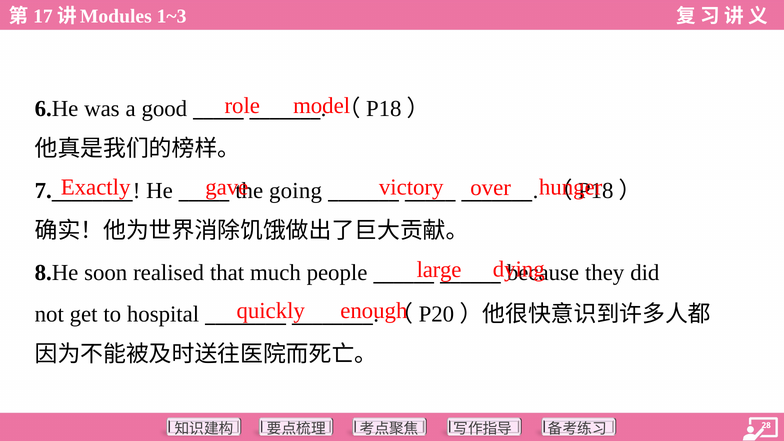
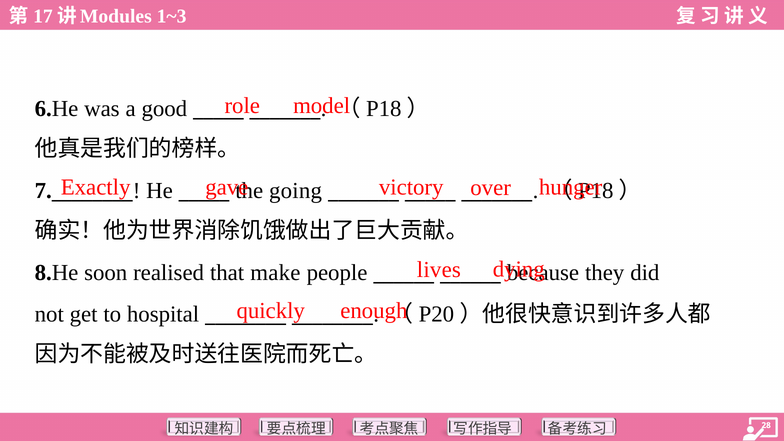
large: large -> lives
much: much -> make
